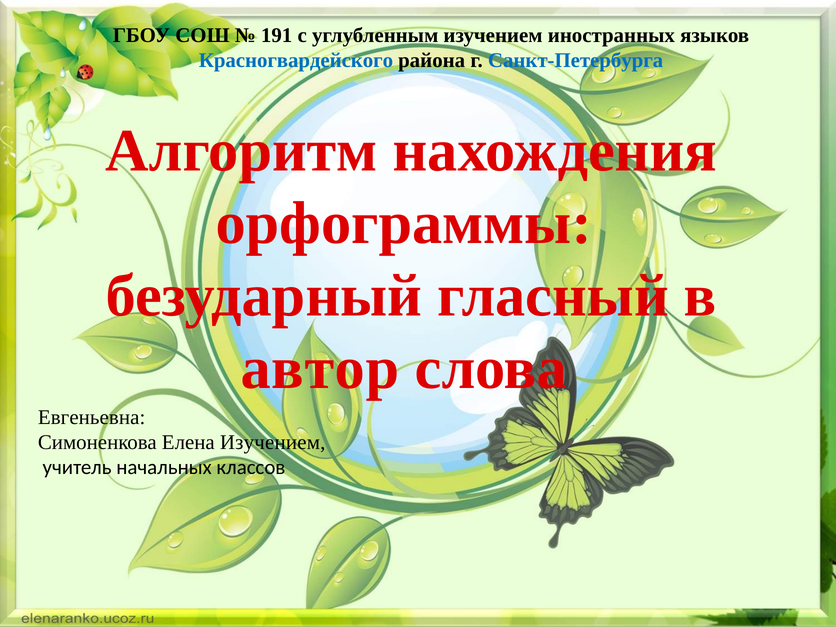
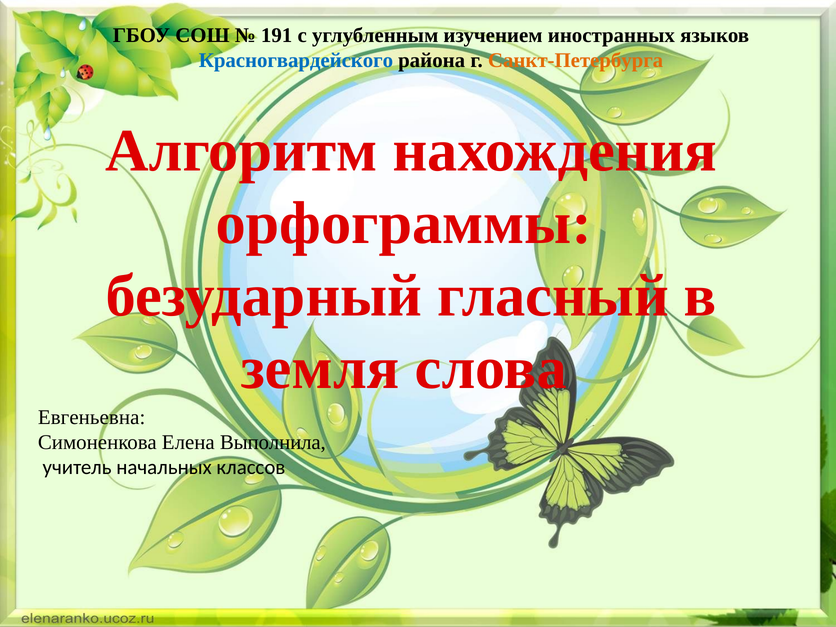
Санкт-Петербурга colour: blue -> orange
автор: автор -> земля
Елена Изучением: Изучением -> Выполнила
